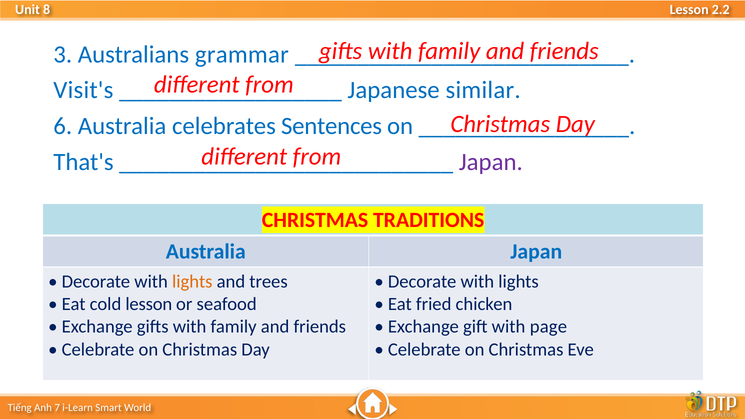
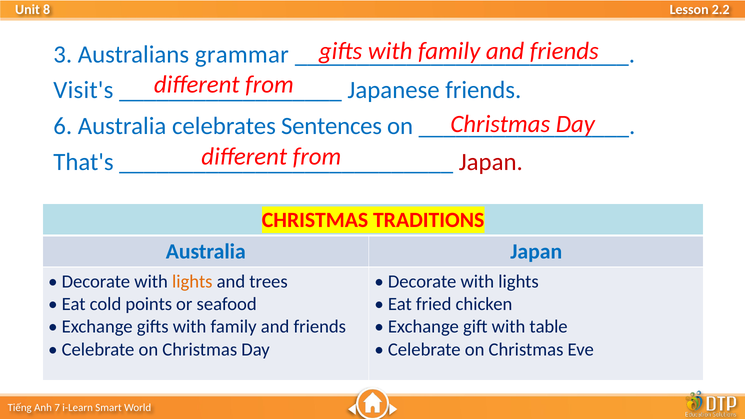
Japanese similar: similar -> friends
Japan at (491, 162) colour: purple -> red
cold lesson: lesson -> points
page: page -> table
